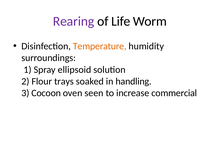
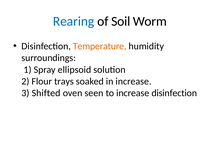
Rearing colour: purple -> blue
Life: Life -> Soil
in handling: handling -> increase
Cocoon: Cocoon -> Shifted
increase commercial: commercial -> disinfection
